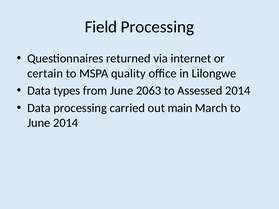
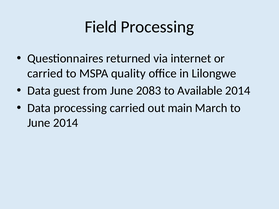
certain at (45, 73): certain -> carried
types: types -> guest
2063: 2063 -> 2083
Assessed: Assessed -> Available
